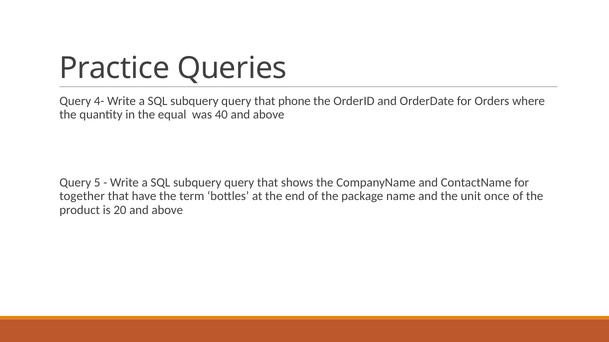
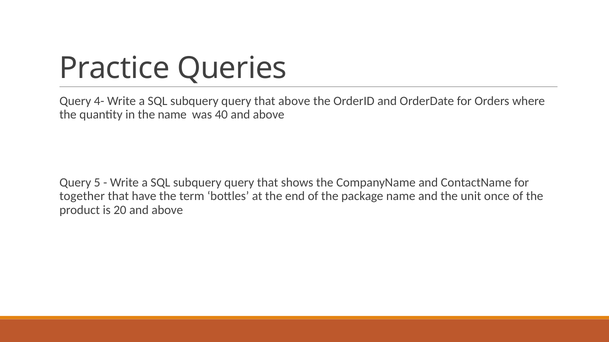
that phone: phone -> above
the equal: equal -> name
